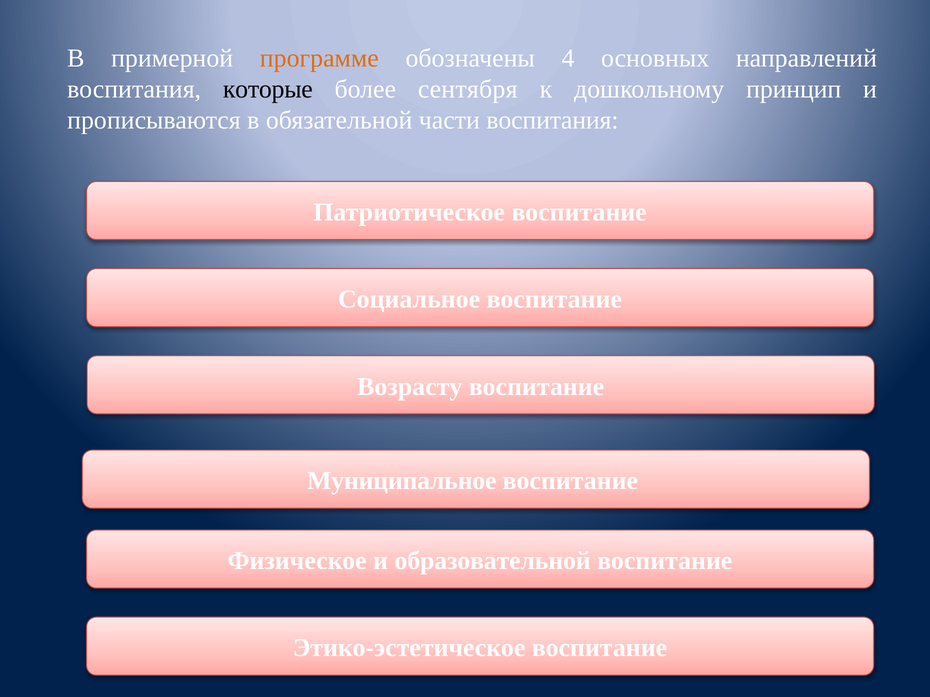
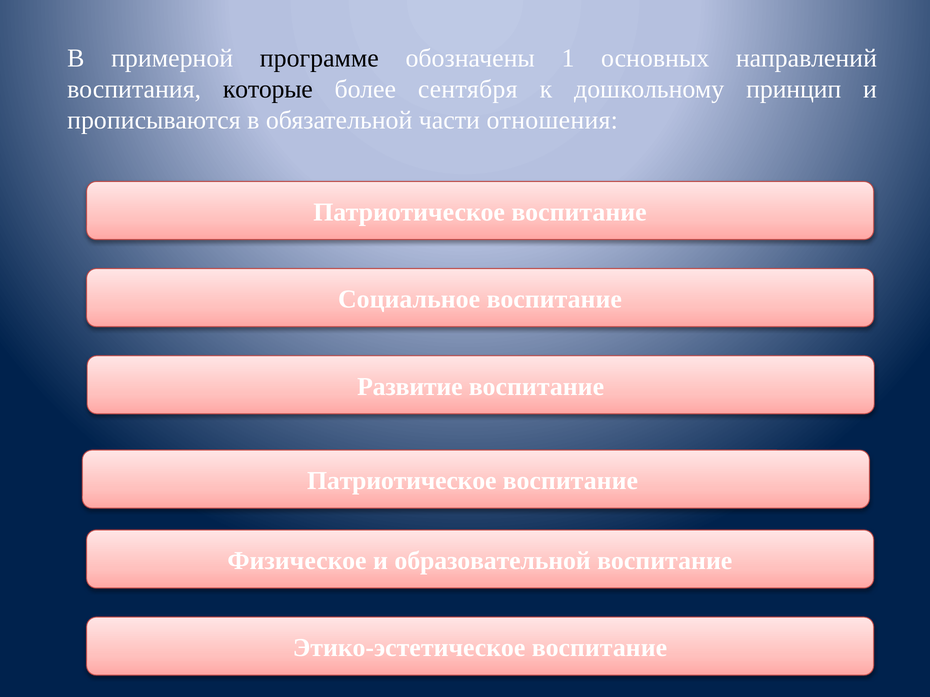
программе colour: orange -> black
4: 4 -> 1
части воспитания: воспитания -> отношения
Возрасту: Возрасту -> Развитие
Муниципальное at (402, 481): Муниципальное -> Патриотическое
